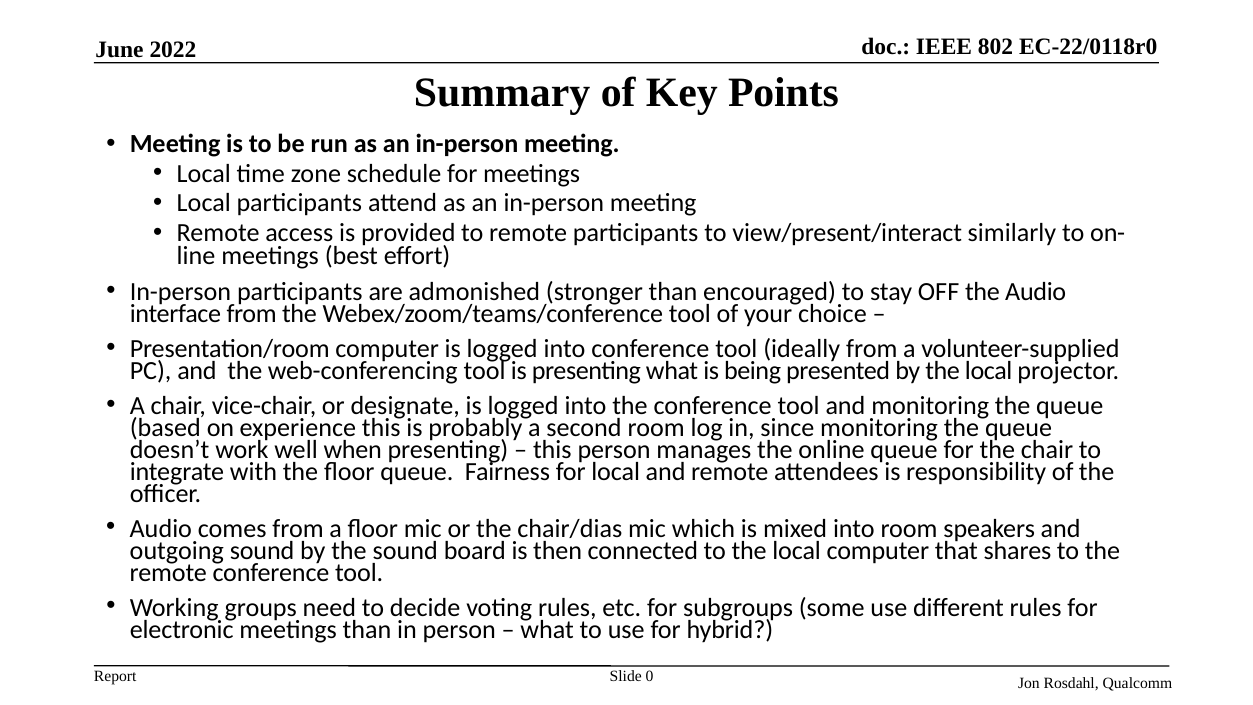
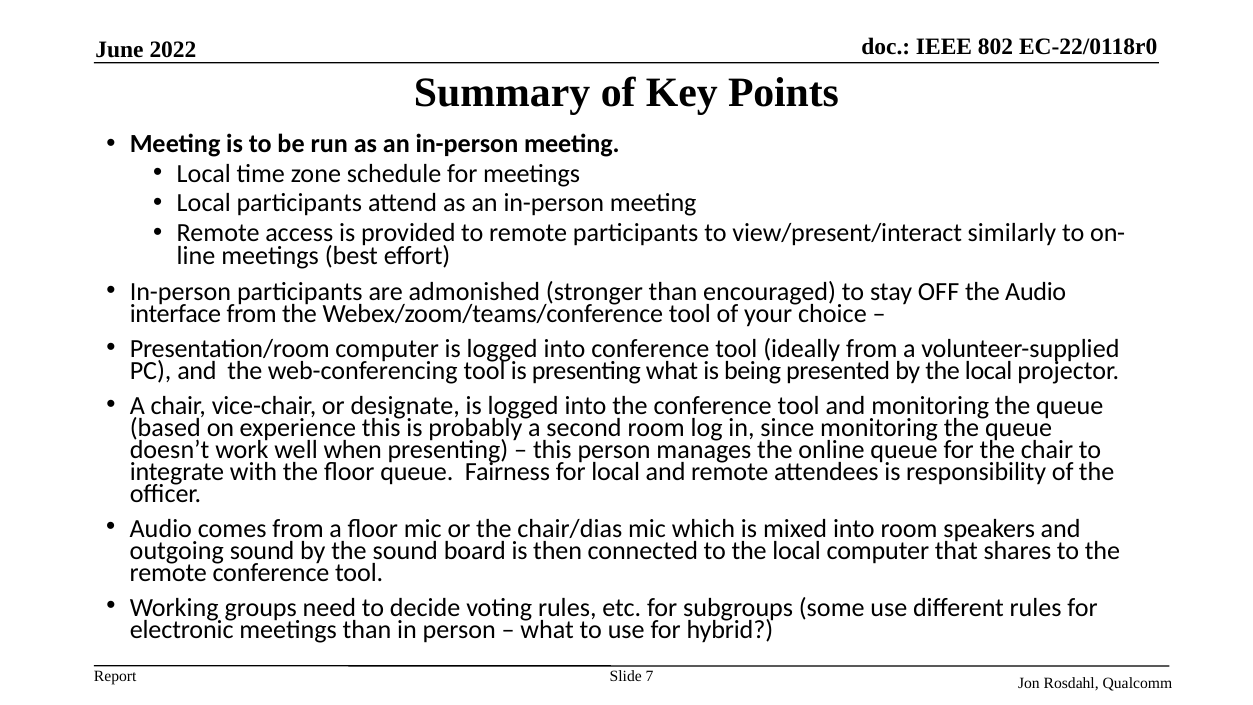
0: 0 -> 7
